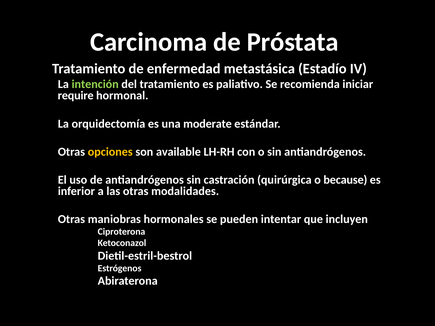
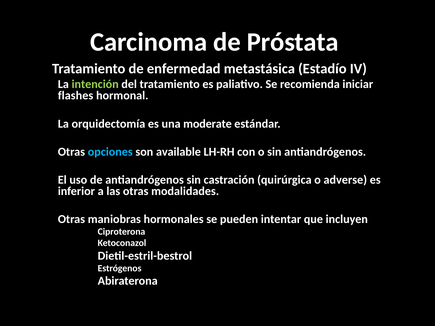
require: require -> flashes
opciones colour: yellow -> light blue
because: because -> adverse
